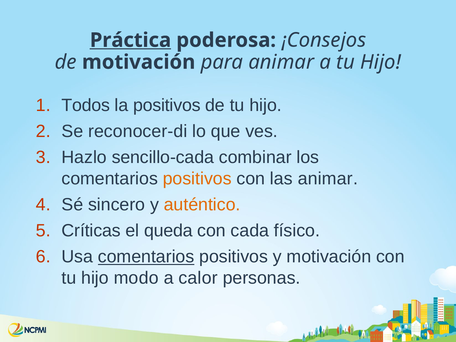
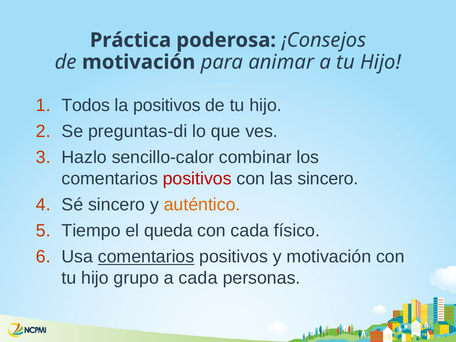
Práctica underline: present -> none
reconocer-di: reconocer-di -> preguntas-di
sencillo-cada: sencillo-cada -> sencillo-calor
positivos at (197, 179) colour: orange -> red
las animar: animar -> sincero
Críticas: Críticas -> Tiempo
modo: modo -> grupo
a calor: calor -> cada
